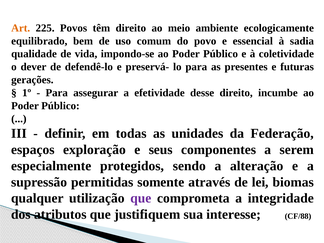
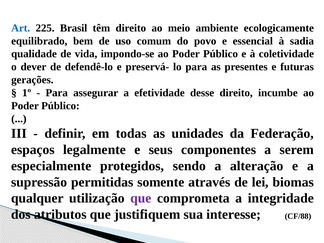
Art colour: orange -> blue
Povos: Povos -> Brasil
exploração: exploração -> legalmente
